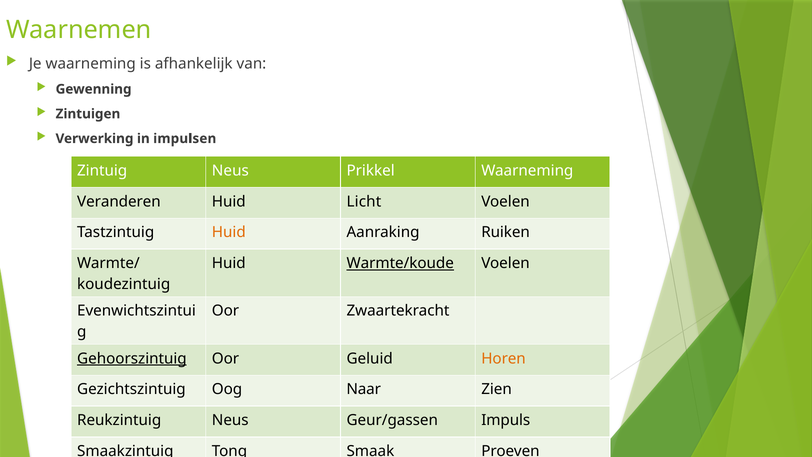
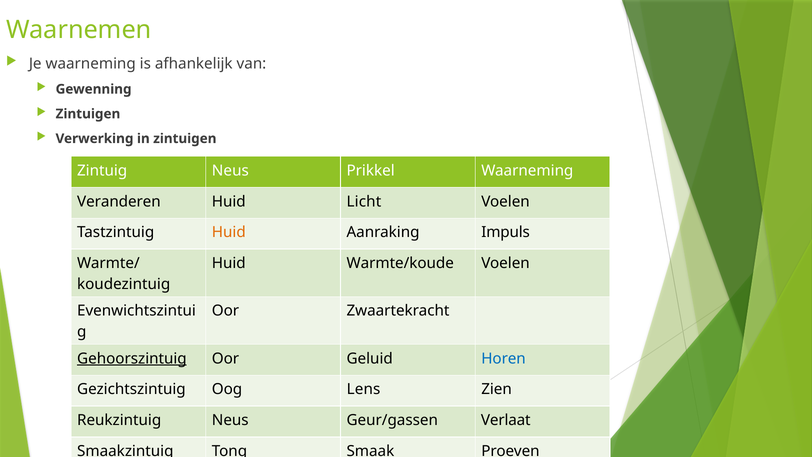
in impulsen: impulsen -> zintuigen
Ruiken: Ruiken -> Impuls
Warmte/koude underline: present -> none
Horen colour: orange -> blue
Naar: Naar -> Lens
Impuls: Impuls -> Verlaat
